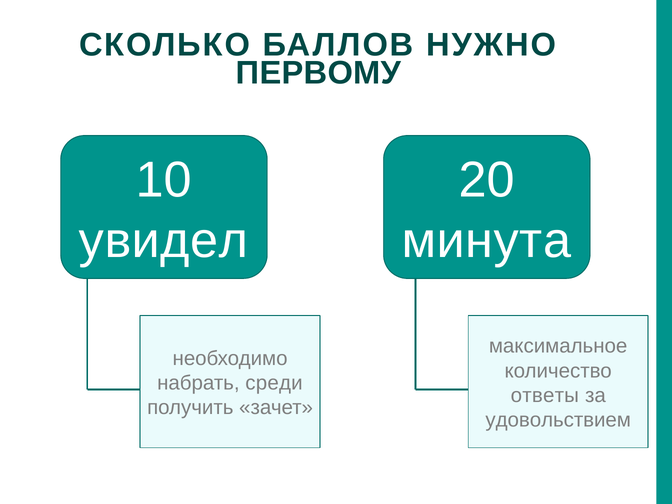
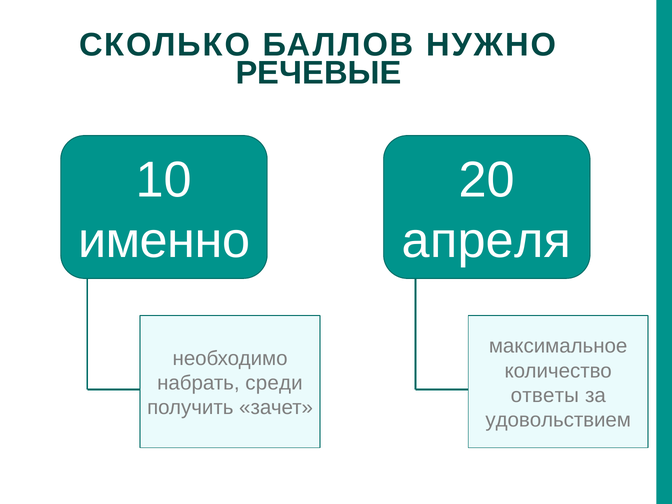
ПЕРВОМУ: ПЕРВОМУ -> РЕЧЕВЫЕ
увидел: увидел -> именно
минута: минута -> апреля
